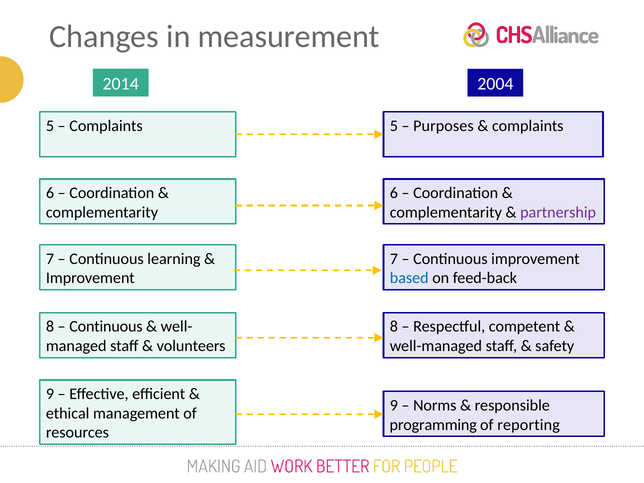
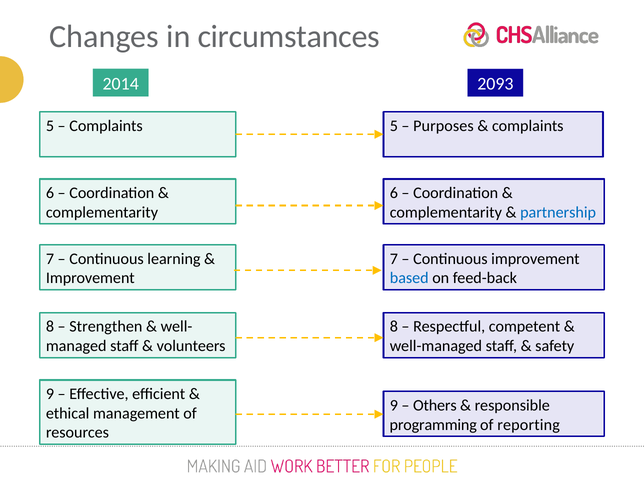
measurement: measurement -> circumstances
2004: 2004 -> 2093
partnership colour: purple -> blue
Continuous at (106, 327): Continuous -> Strengthen
Norms: Norms -> Others
